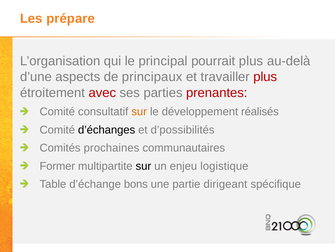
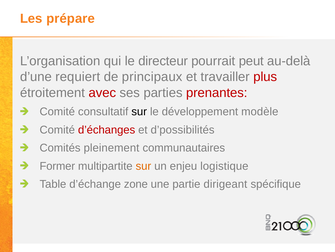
principal: principal -> directeur
pourrait plus: plus -> peut
aspects: aspects -> requiert
sur at (139, 111) colour: orange -> black
réalisés: réalisés -> modèle
d’échanges colour: black -> red
prochaines: prochaines -> pleinement
sur at (143, 166) colour: black -> orange
bons: bons -> zone
